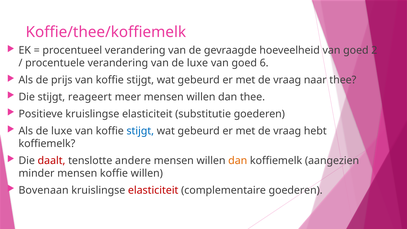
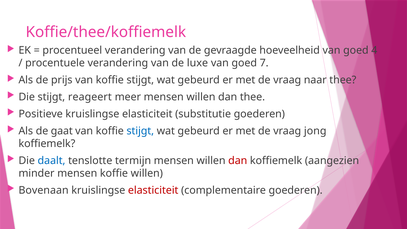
2: 2 -> 4
6: 6 -> 7
Als de luxe: luxe -> gaat
hebt: hebt -> jong
daalt colour: red -> blue
andere: andere -> termijn
dan at (238, 161) colour: orange -> red
